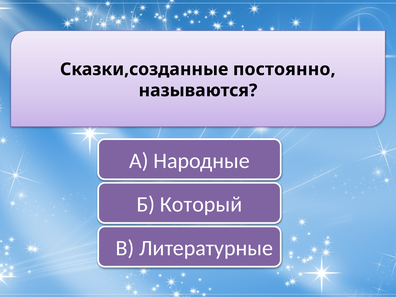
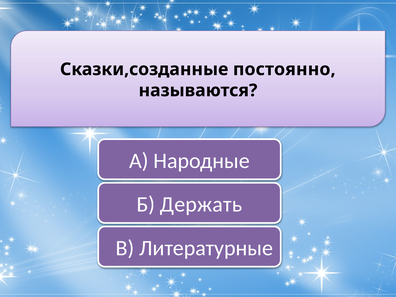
Который: Который -> Держать
